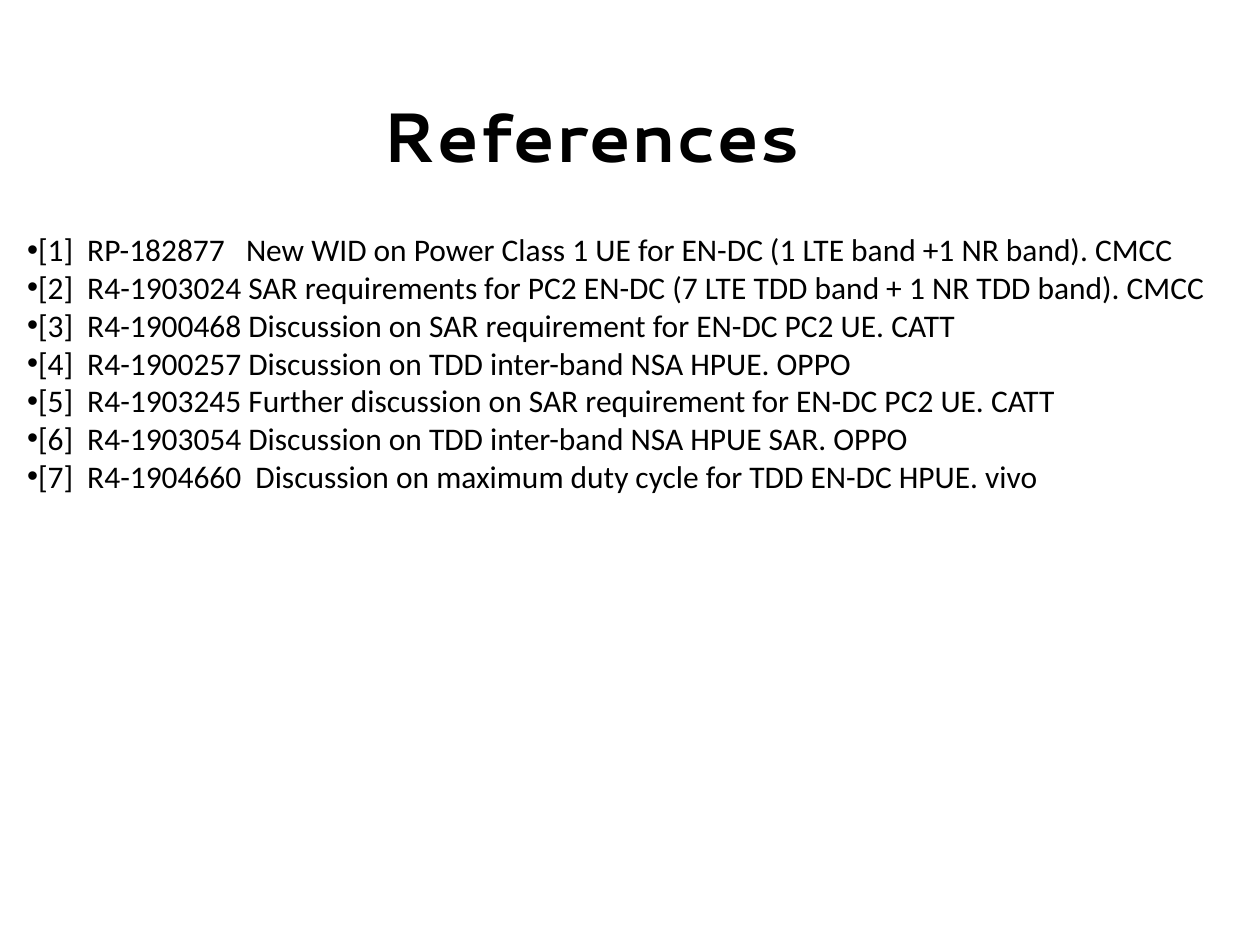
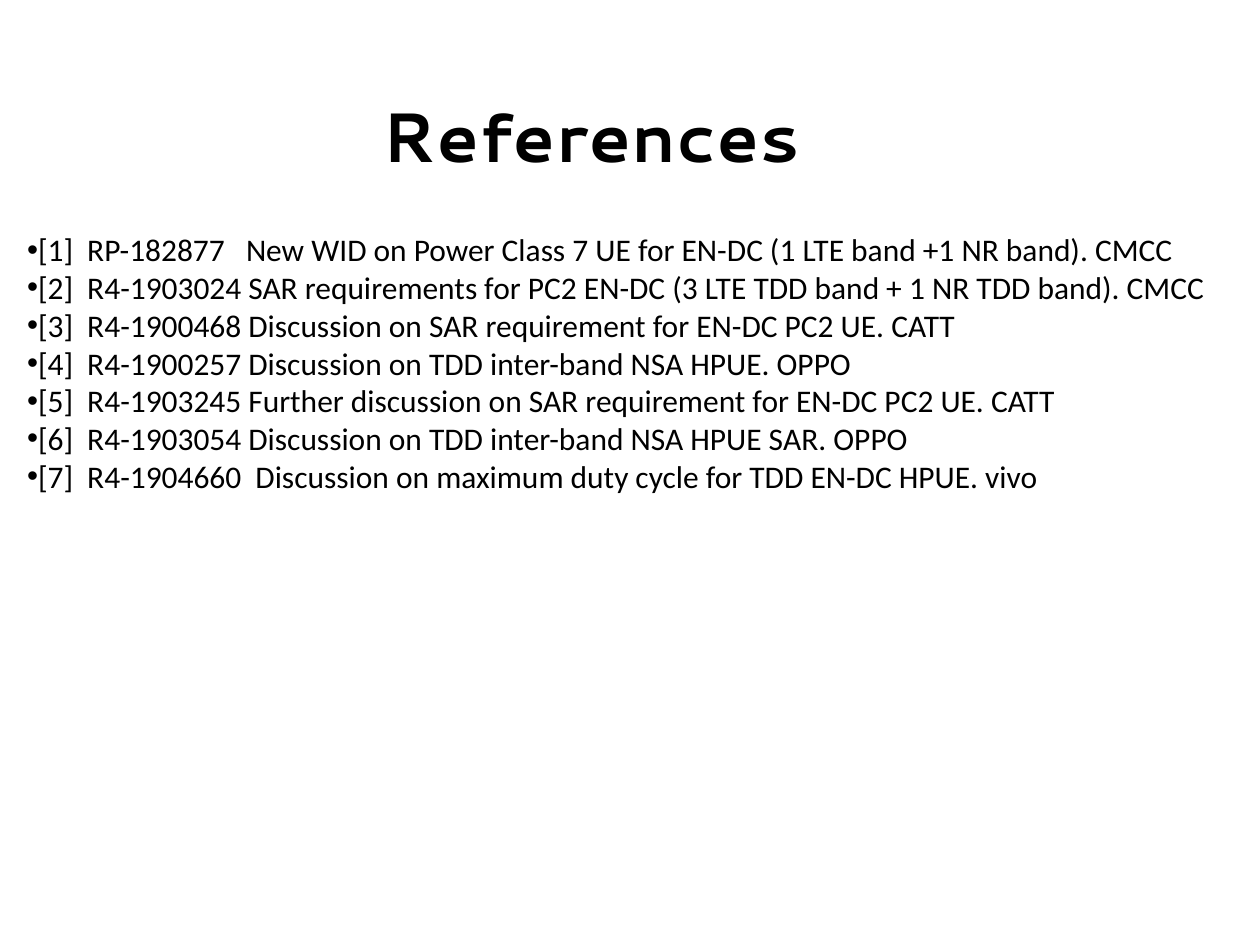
Class 1: 1 -> 7
7: 7 -> 3
